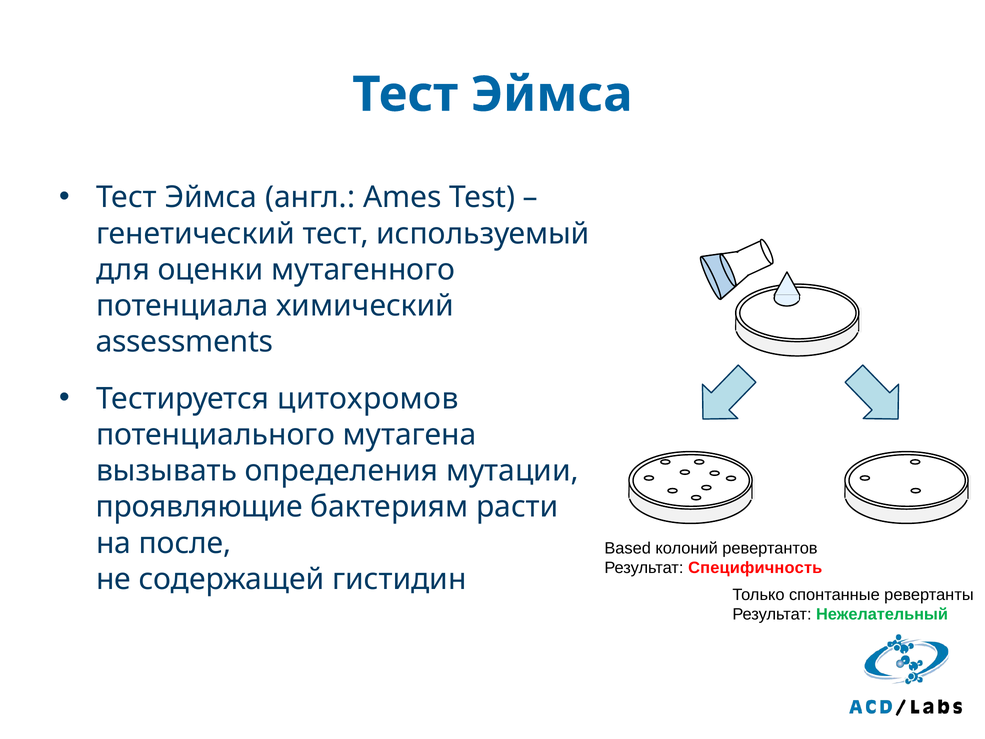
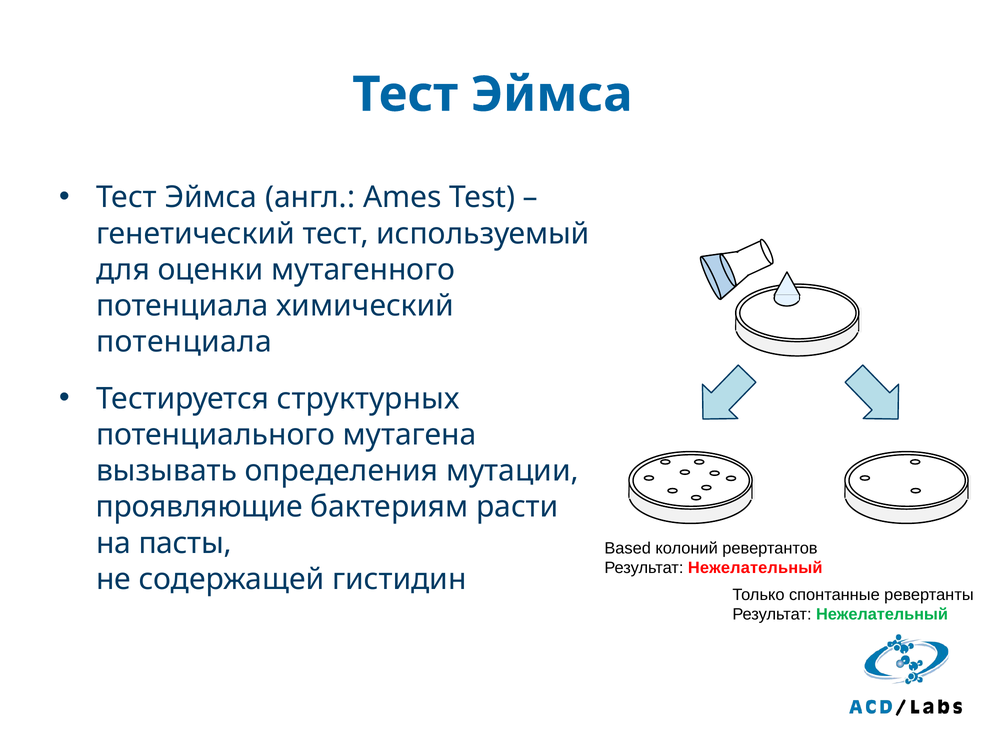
assessments at (184, 342): assessments -> потенциала
цитохромов: цитохромов -> структурных
после: после -> пасты
Специфичность at (755, 568): Специфичность -> Нежелательный
